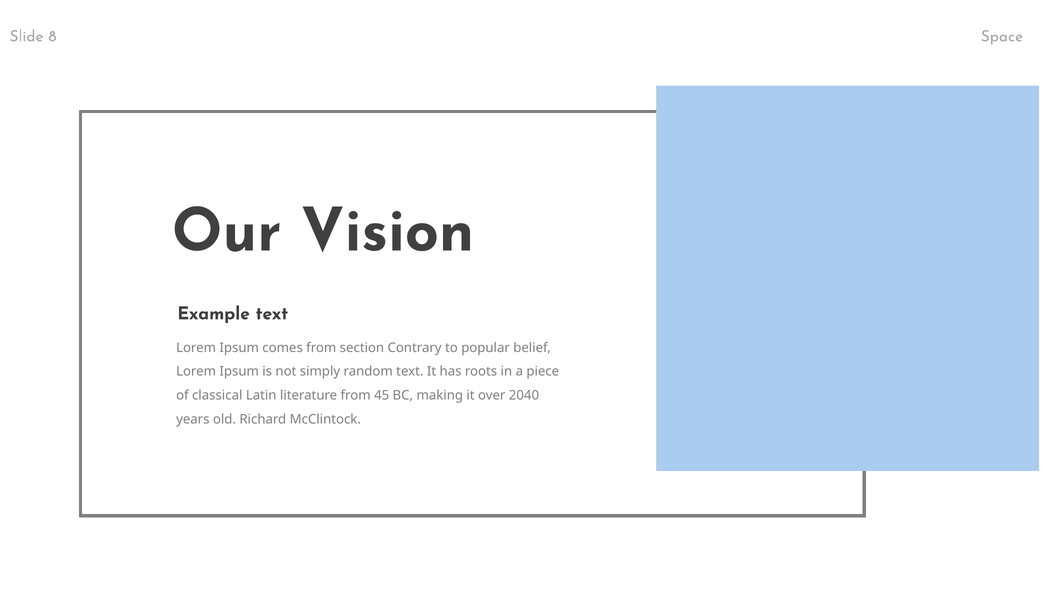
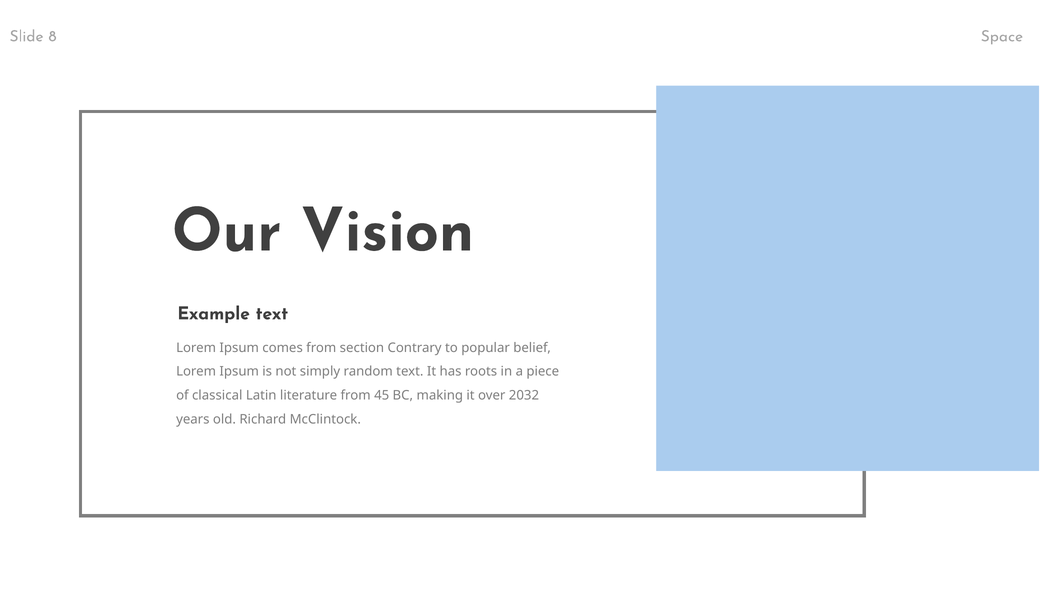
2040: 2040 -> 2032
